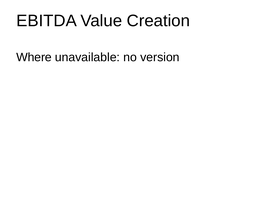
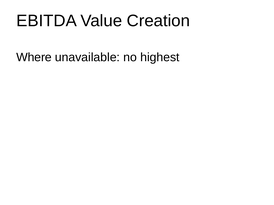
version: version -> highest
